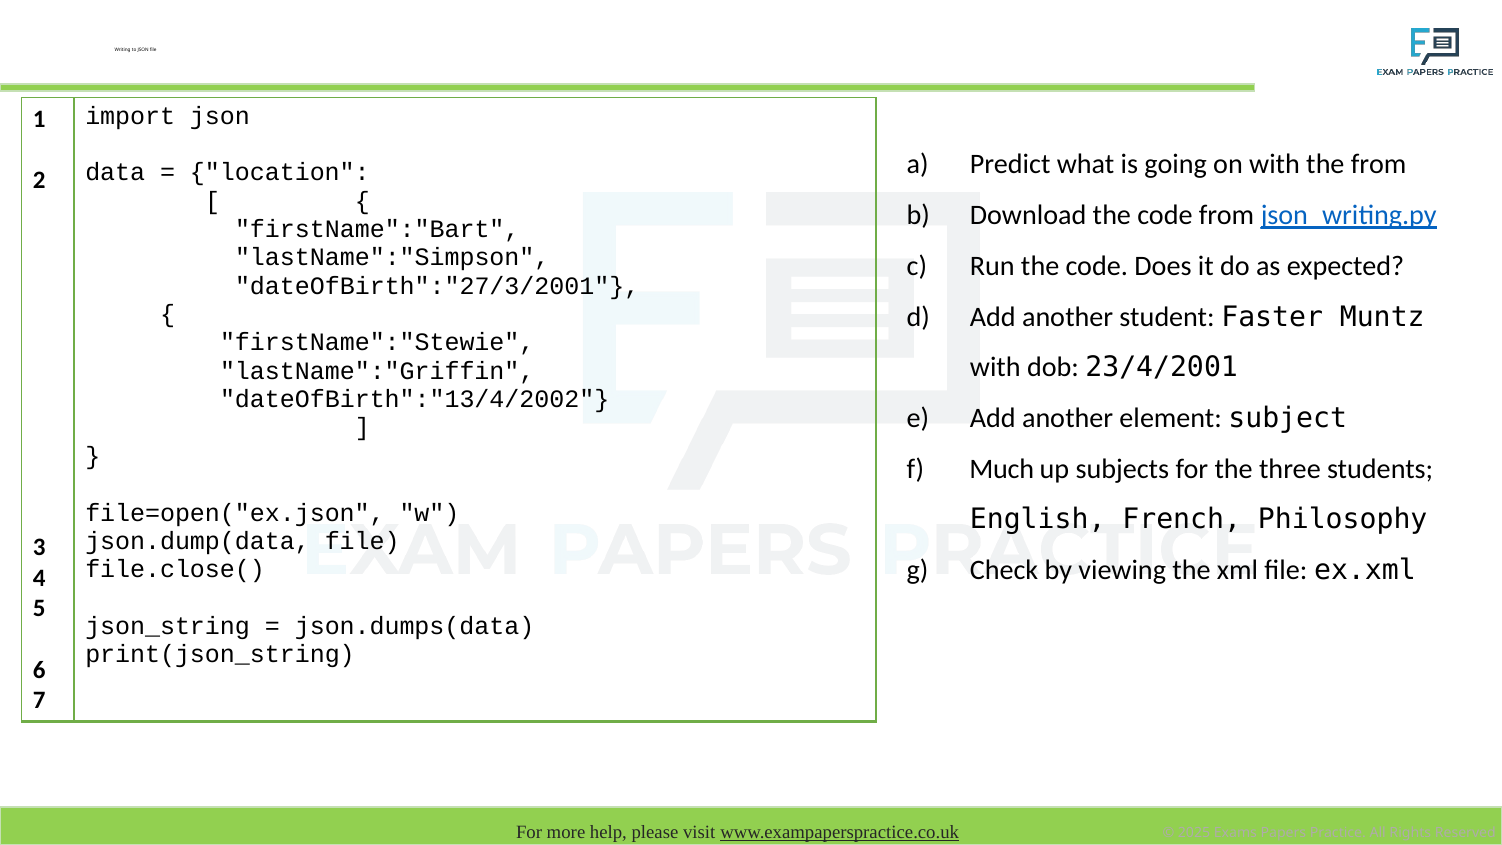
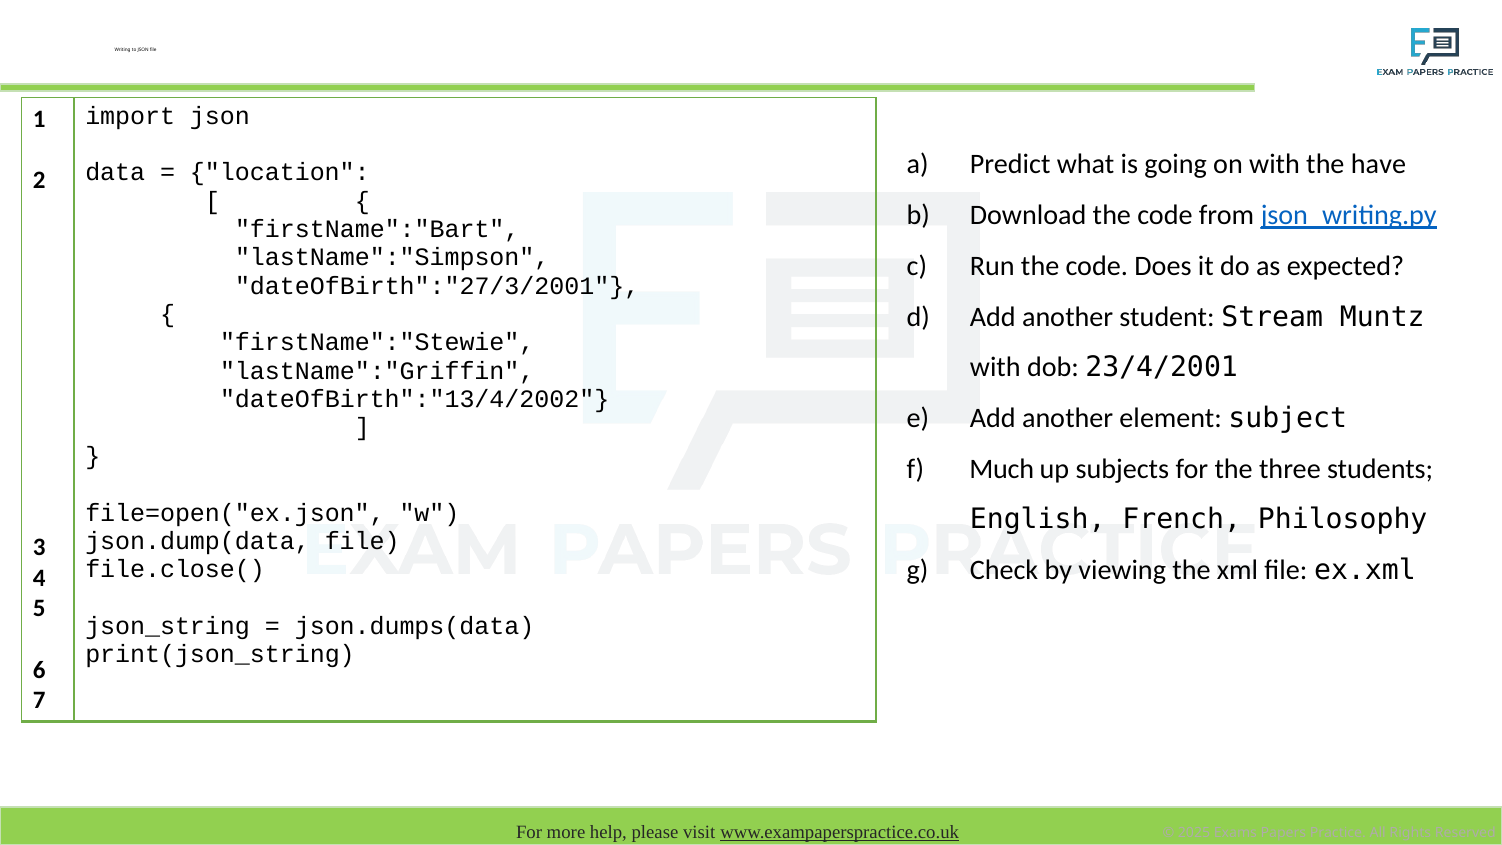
the from: from -> have
Faster: Faster -> Stream
